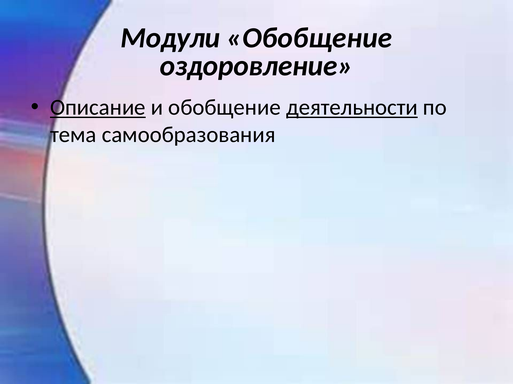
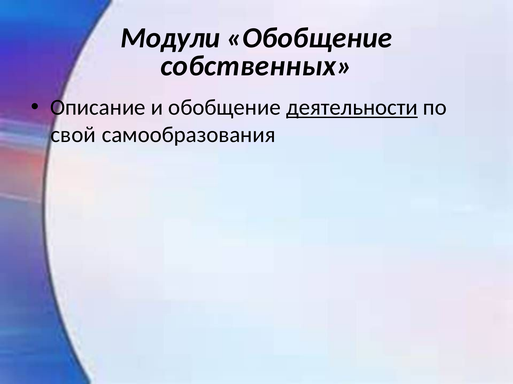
оздоровление: оздоровление -> собственных
Описание underline: present -> none
тема: тема -> свой
